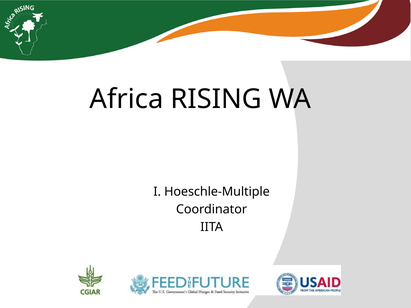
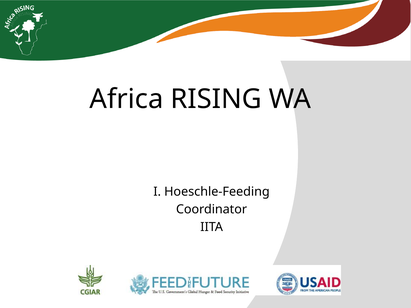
Hoeschle-Multiple: Hoeschle-Multiple -> Hoeschle-Feeding
